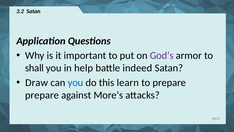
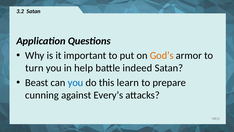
God’s colour: purple -> orange
shall: shall -> turn
Draw: Draw -> Beast
prepare at (42, 95): prepare -> cunning
More’s: More’s -> Every’s
